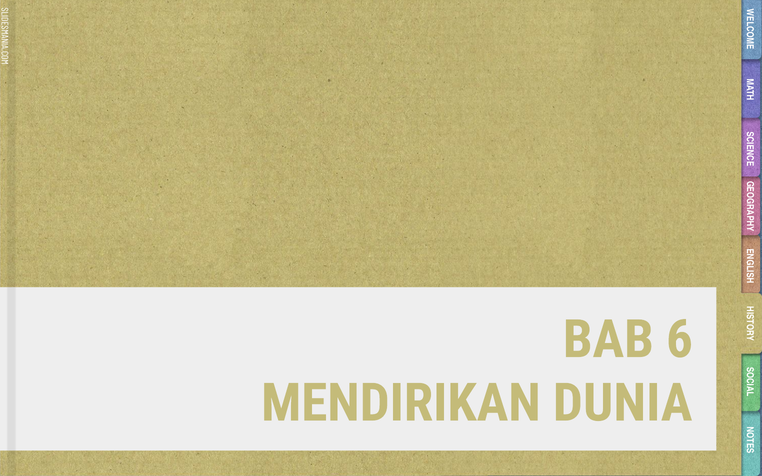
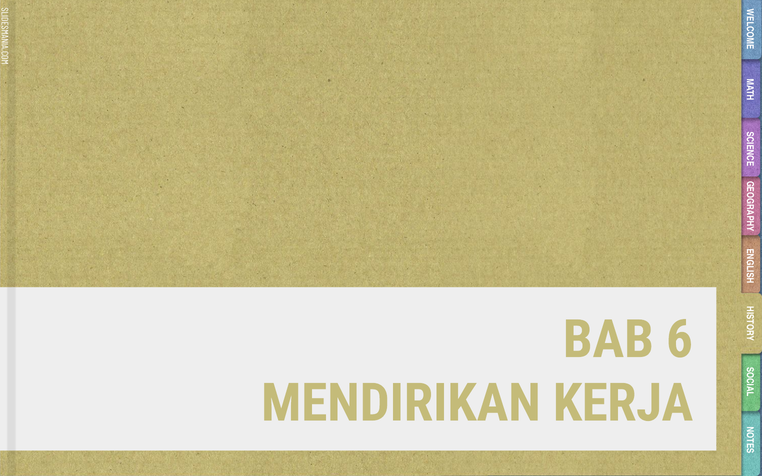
DUNIA: DUNIA -> KERJA
